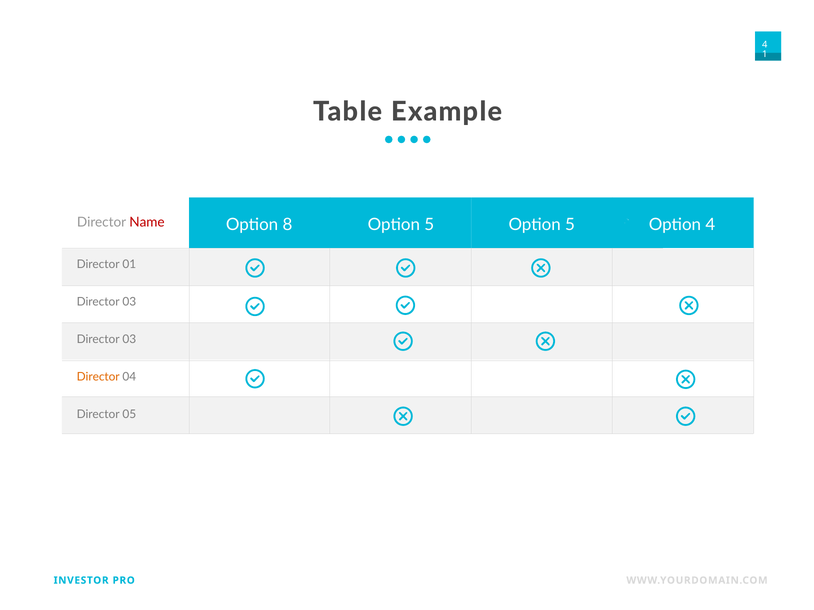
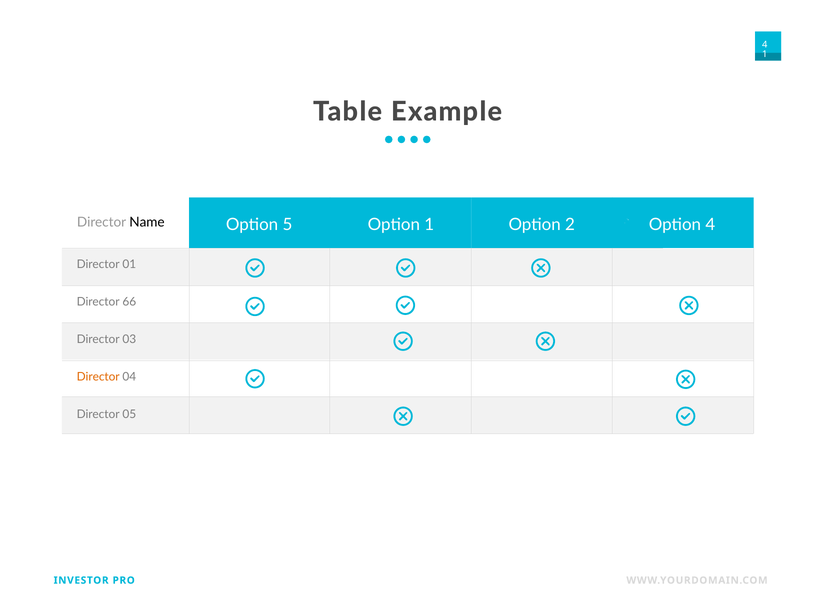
Name colour: red -> black
8: 8 -> 5
5 at (429, 225): 5 -> 1
5 at (570, 225): 5 -> 2
03 at (129, 302): 03 -> 66
